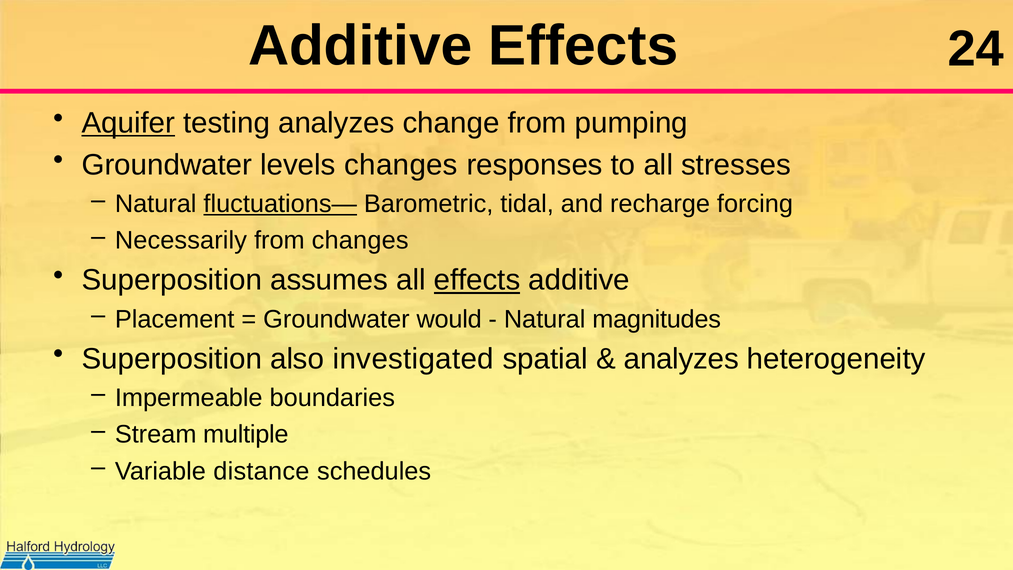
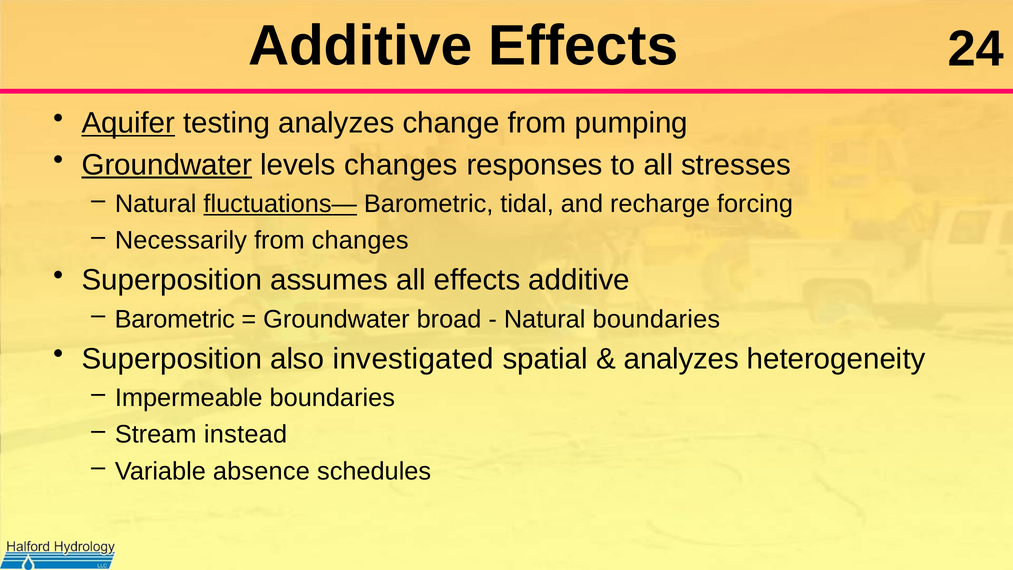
Groundwater at (167, 165) underline: none -> present
effects at (477, 280) underline: present -> none
Placement at (175, 319): Placement -> Barometric
would: would -> broad
Natural magnitudes: magnitudes -> boundaries
multiple: multiple -> instead
distance: distance -> absence
